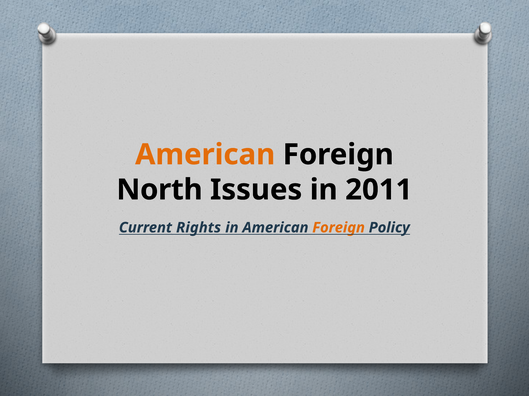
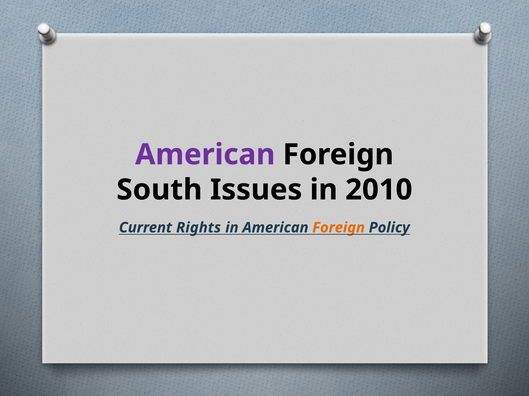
American at (205, 155) colour: orange -> purple
North: North -> South
2011: 2011 -> 2010
